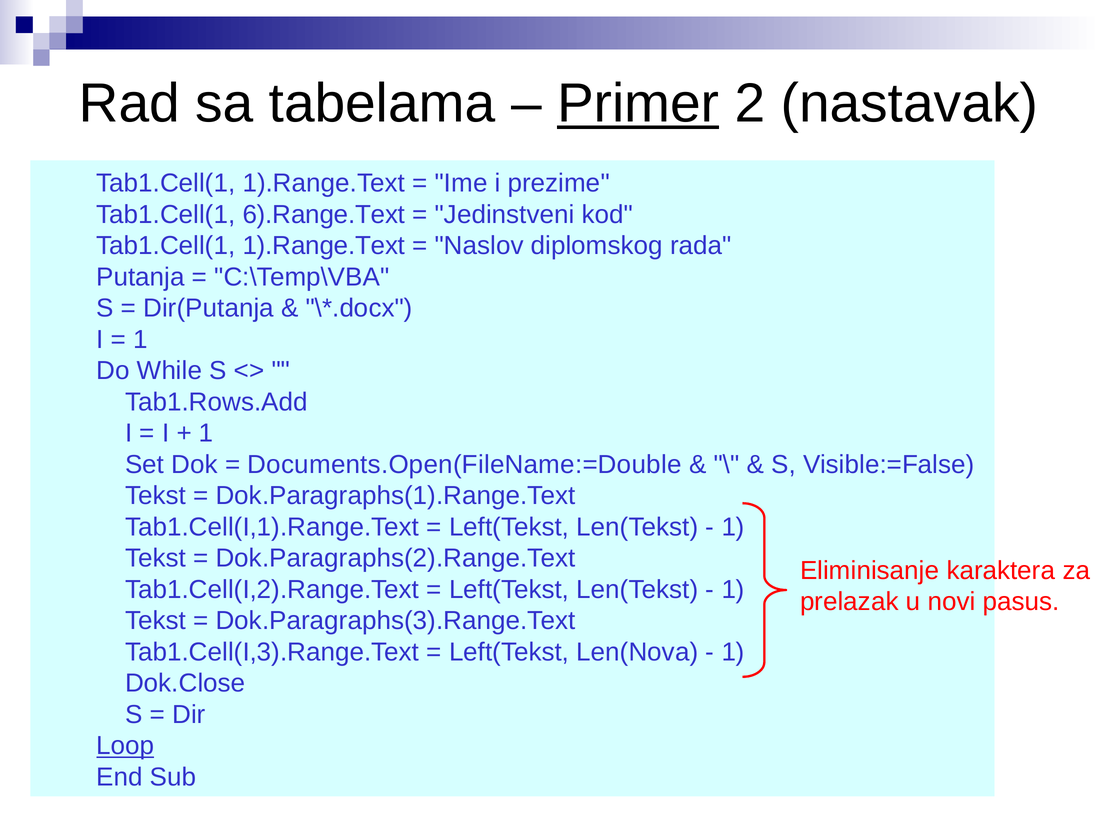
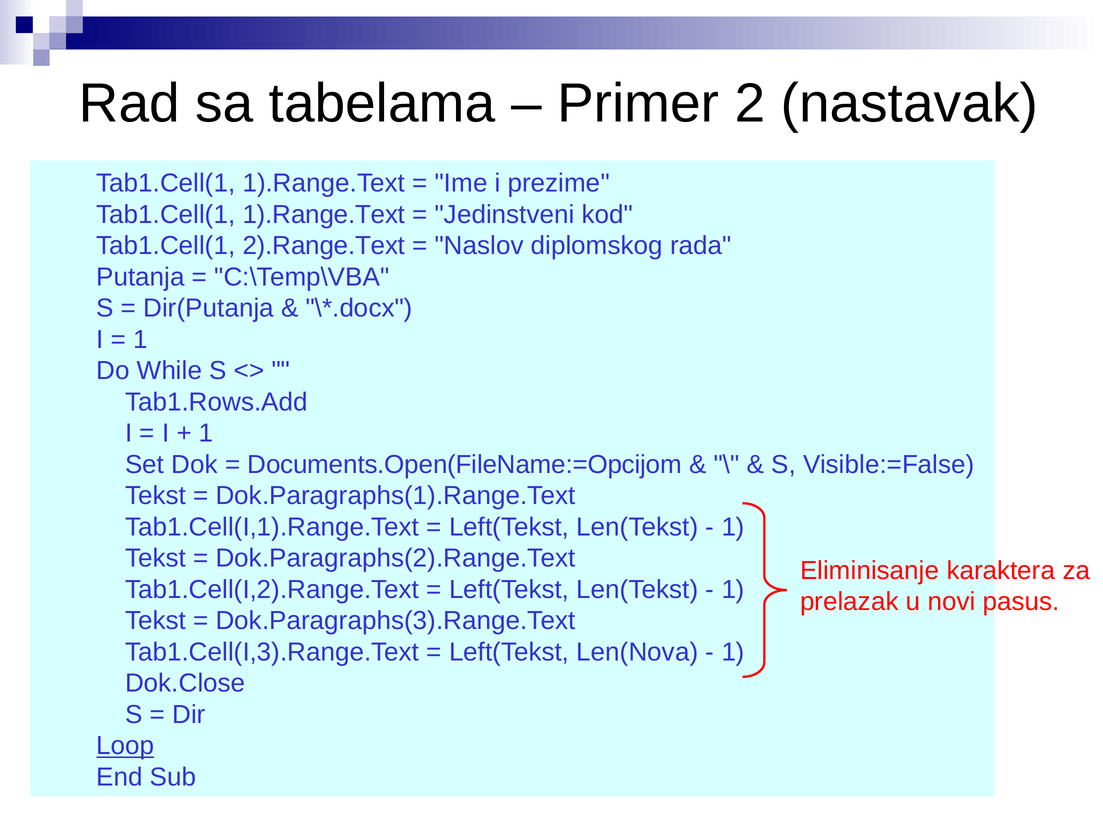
Primer underline: present -> none
6).Range.Text at (324, 215): 6).Range.Text -> 1).Range.Text
1).Range.Text at (324, 246): 1).Range.Text -> 2).Range.Text
Documents.Open(FileName:=Double: Documents.Open(FileName:=Double -> Documents.Open(FileName:=Opcijom
